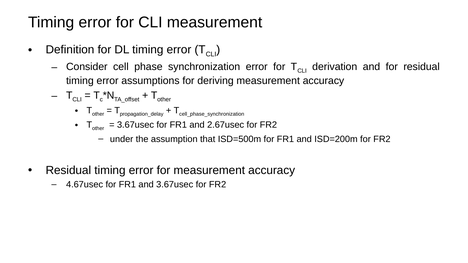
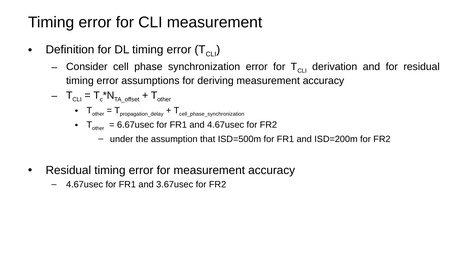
3.67usec at (136, 125): 3.67usec -> 6.67usec
and 2.67usec: 2.67usec -> 4.67usec
